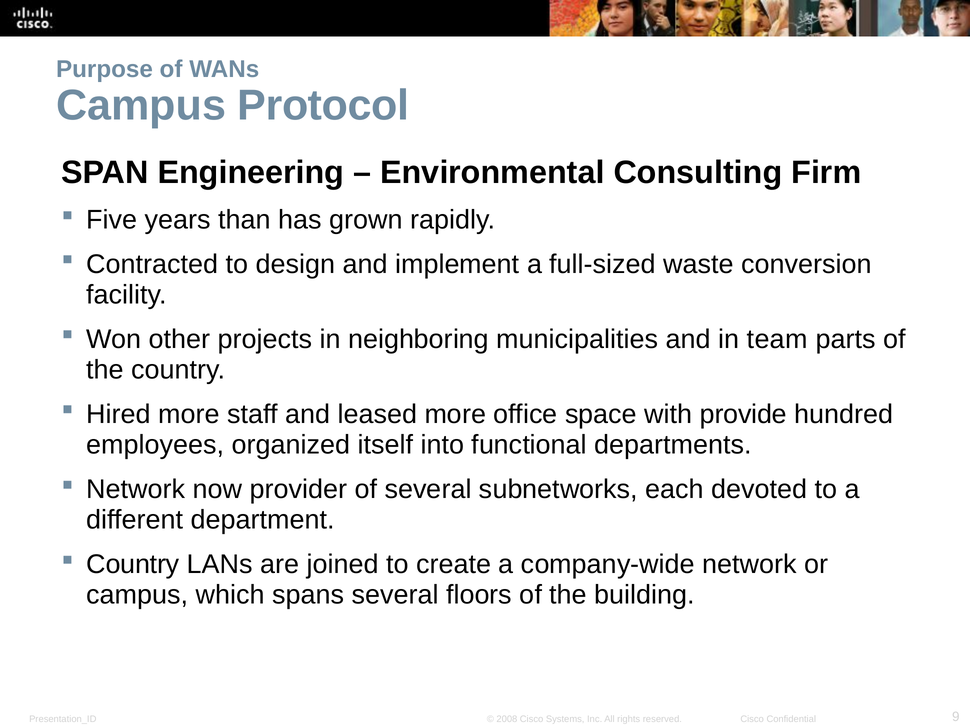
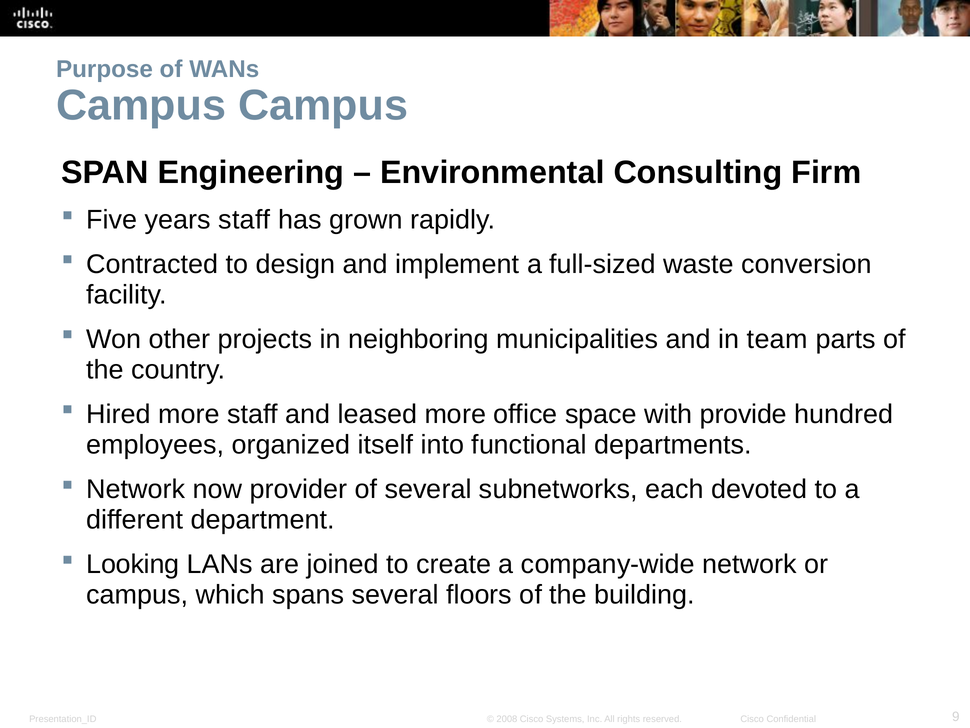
Campus Protocol: Protocol -> Campus
years than: than -> staff
Country at (133, 564): Country -> Looking
